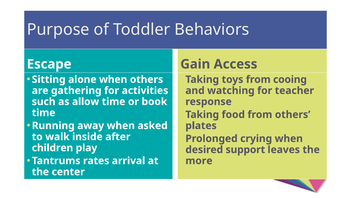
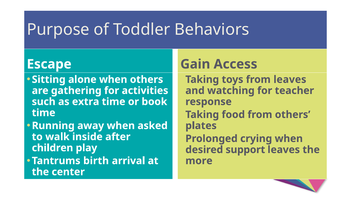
from cooing: cooing -> leaves
allow: allow -> extra
rates: rates -> birth
